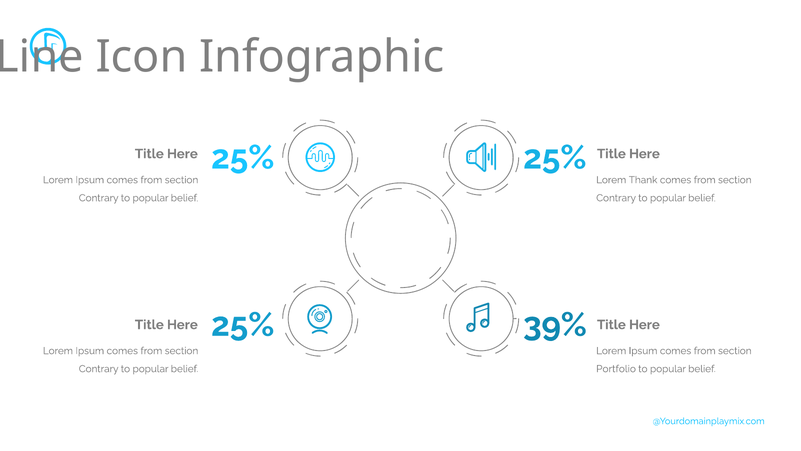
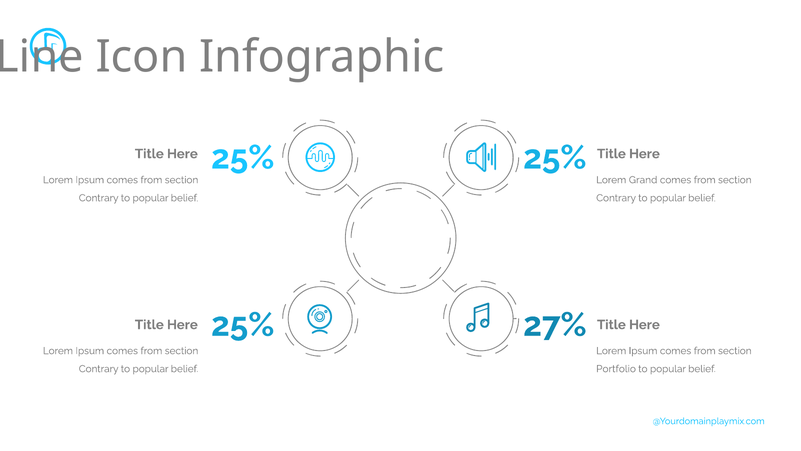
Thank: Thank -> Grand
39%: 39% -> 27%
